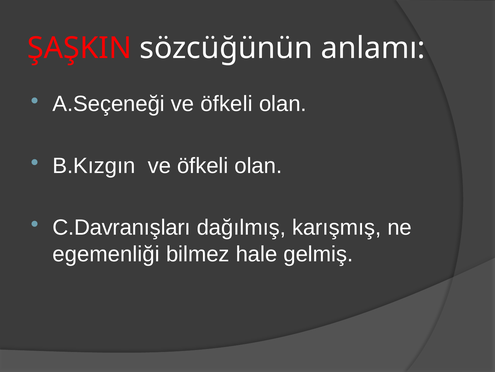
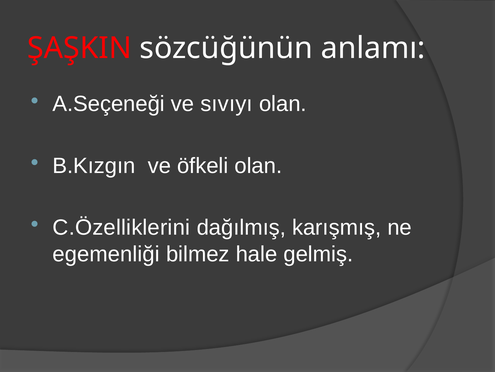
öfkeli at (227, 104): öfkeli -> sıvıyı
C.Davranışları: C.Davranışları -> C.Özelliklerini
